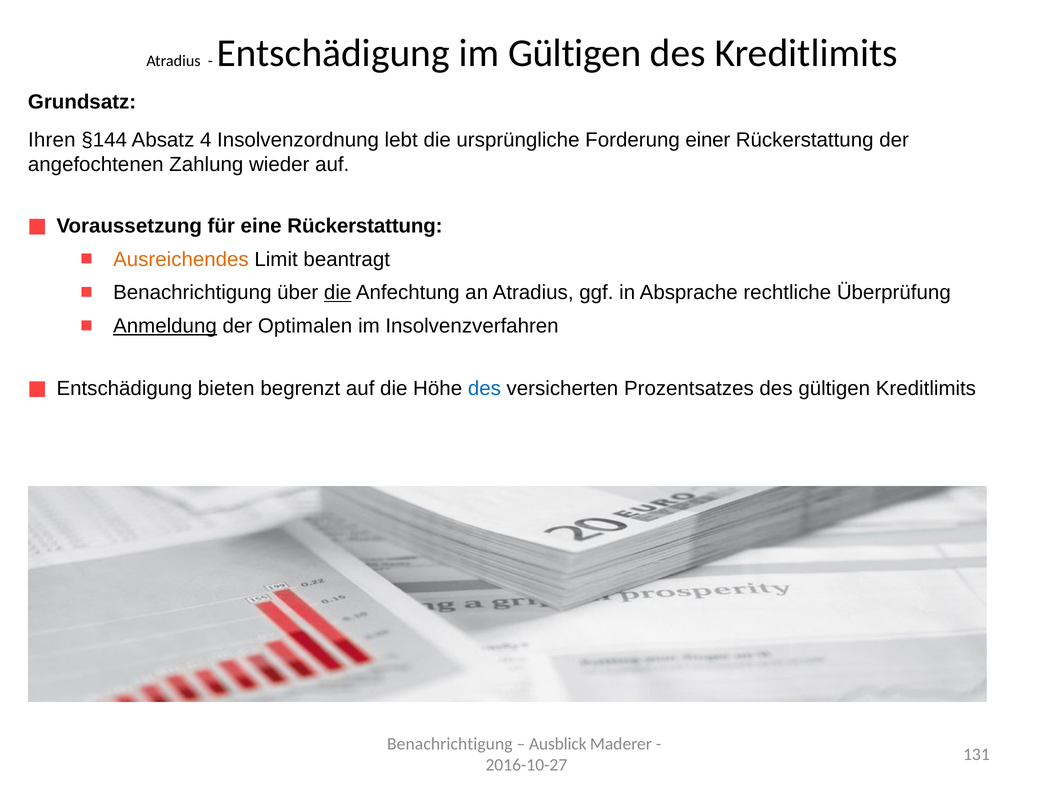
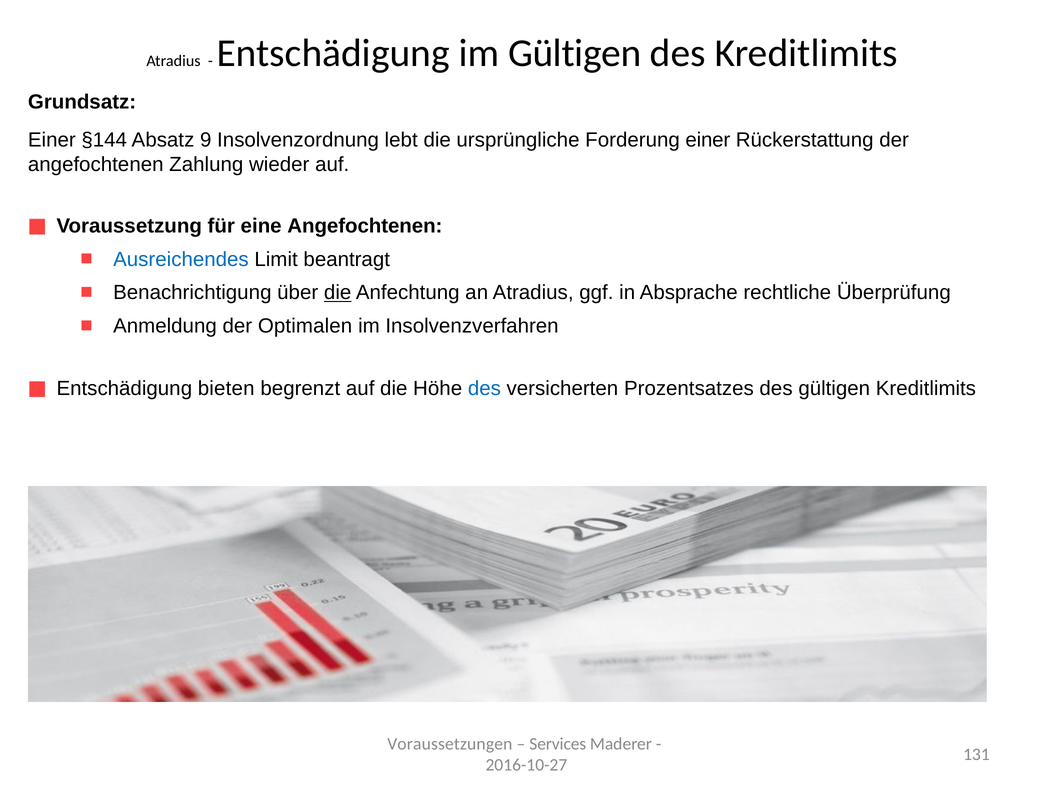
Ihren at (52, 140): Ihren -> Einer
4: 4 -> 9
eine Rückerstattung: Rückerstattung -> Angefochtenen
Ausreichendes colour: orange -> blue
Anmeldung underline: present -> none
Benachrichtigung at (450, 744): Benachrichtigung -> Voraussetzungen
Ausblick: Ausblick -> Services
